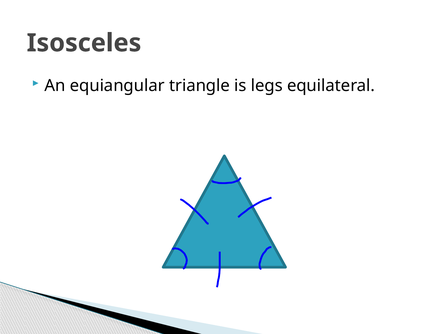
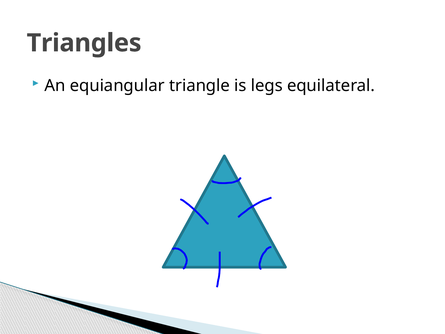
Isosceles: Isosceles -> Triangles
